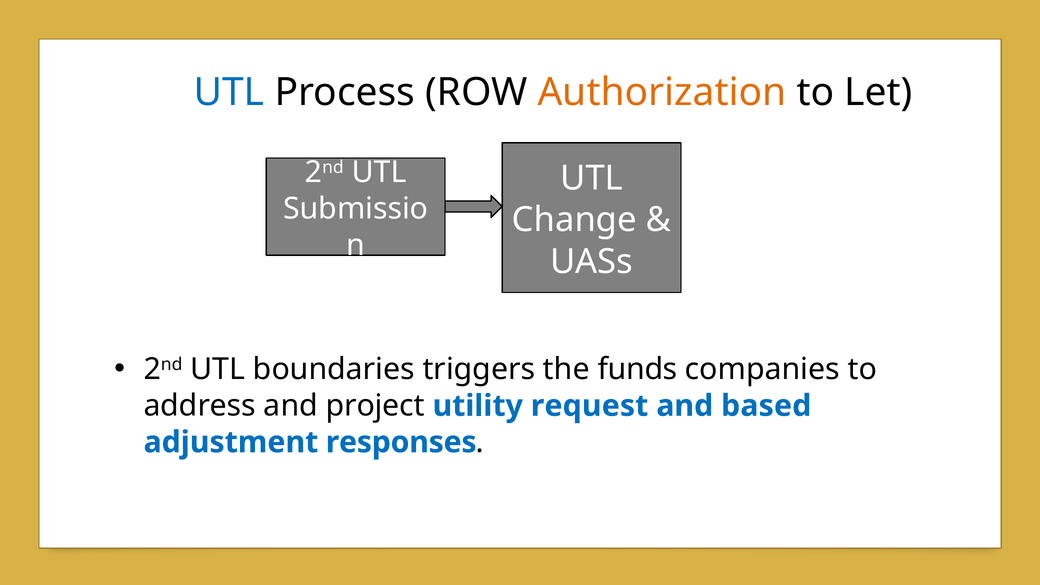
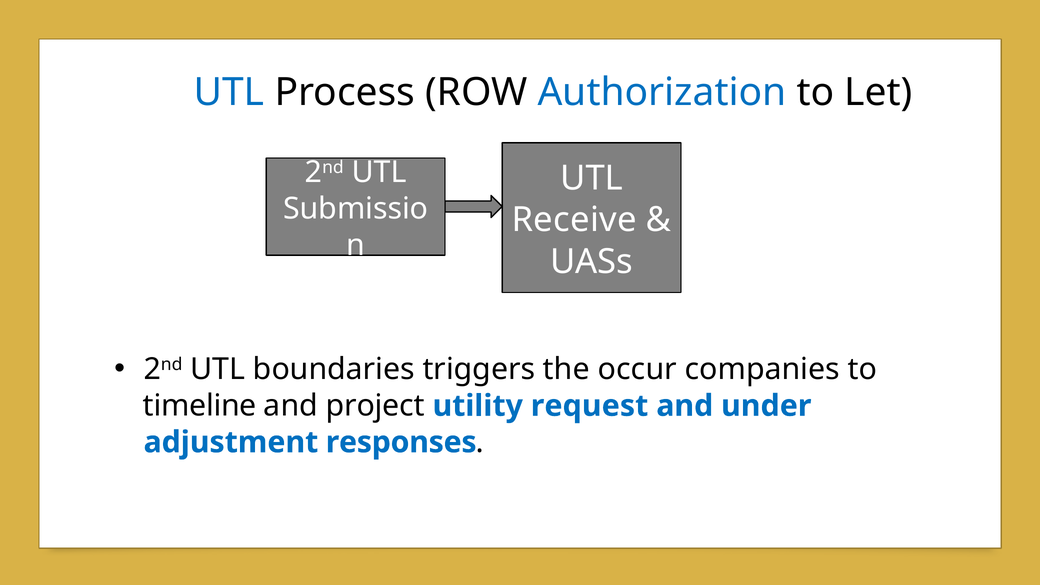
Authorization colour: orange -> blue
Change: Change -> Receive
funds: funds -> occur
address: address -> timeline
based: based -> under
